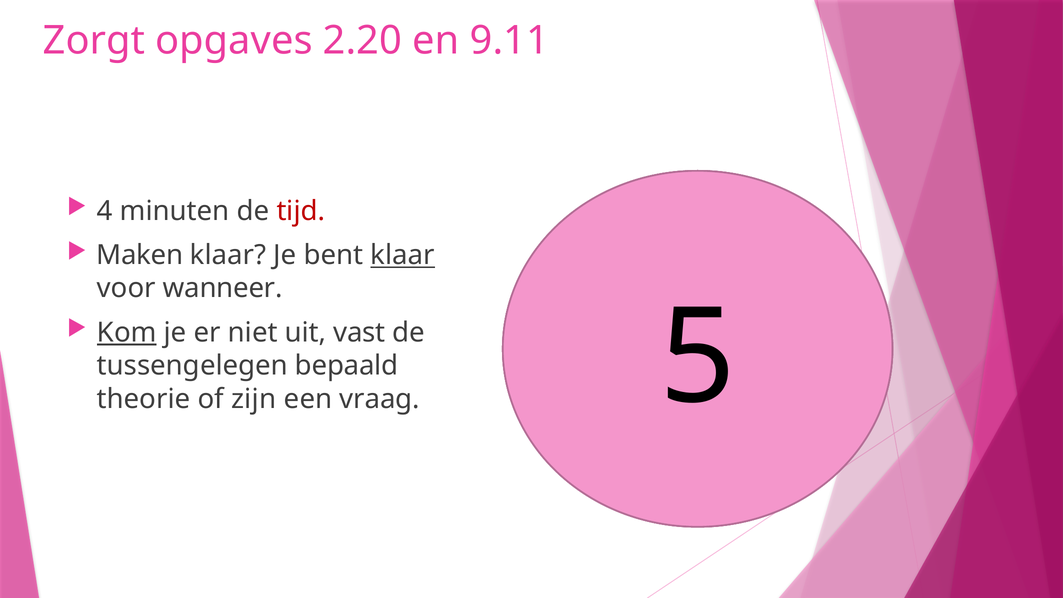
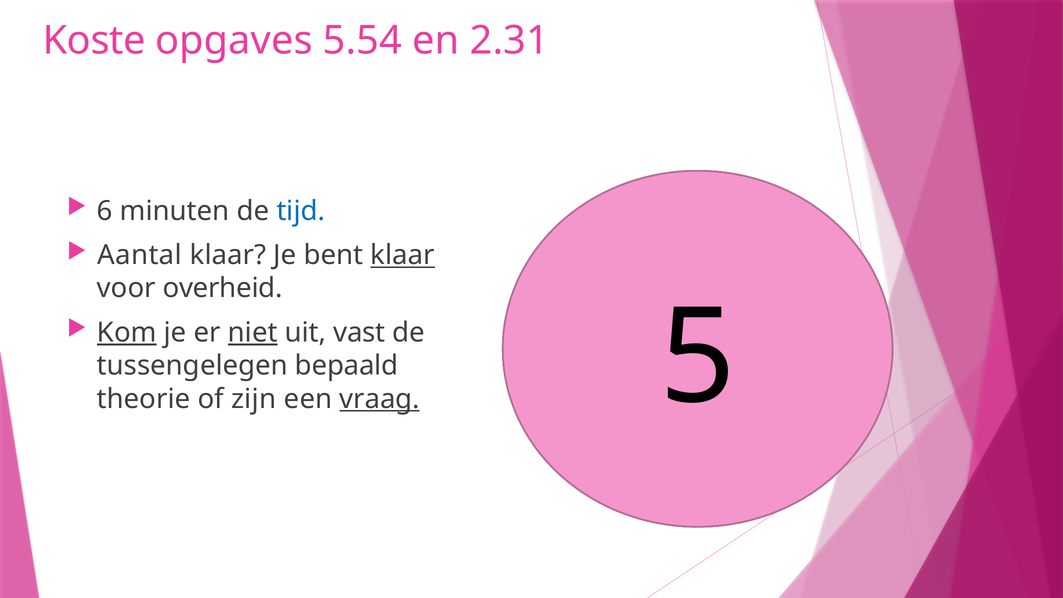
Zorgt: Zorgt -> Koste
2.20: 2.20 -> 5.54
9.11: 9.11 -> 2.31
4: 4 -> 6
tijd colour: red -> blue
Maken: Maken -> Aantal
wanneer: wanneer -> overheid
niet underline: none -> present
vraag underline: none -> present
